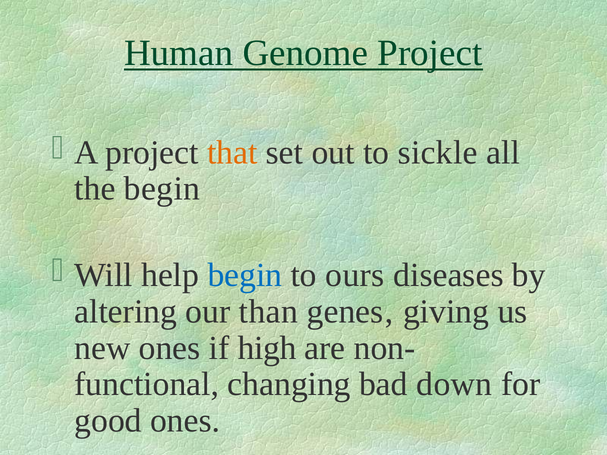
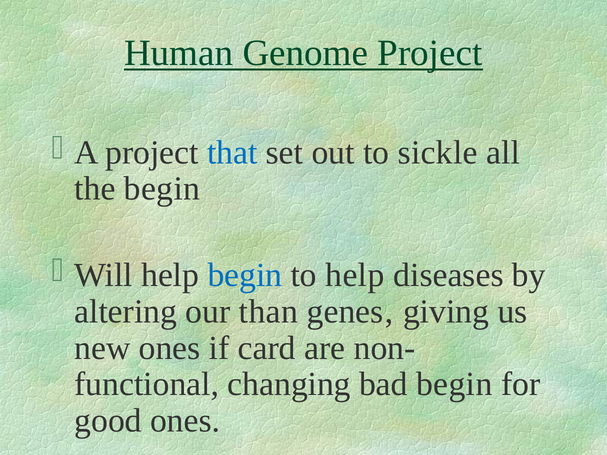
that colour: orange -> blue
to ours: ours -> help
high: high -> card
bad down: down -> begin
